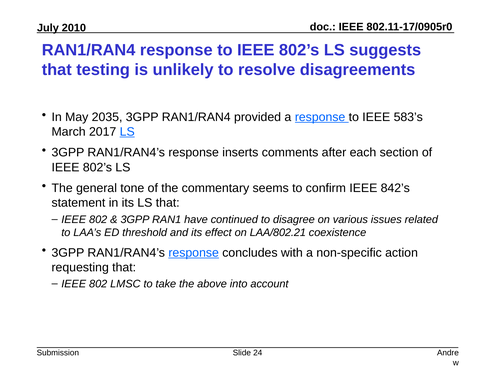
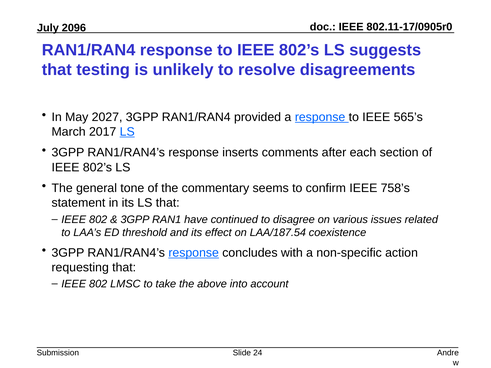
2010: 2010 -> 2096
2035: 2035 -> 2027
583’s: 583’s -> 565’s
842’s: 842’s -> 758’s
LAA/802.21: LAA/802.21 -> LAA/187.54
